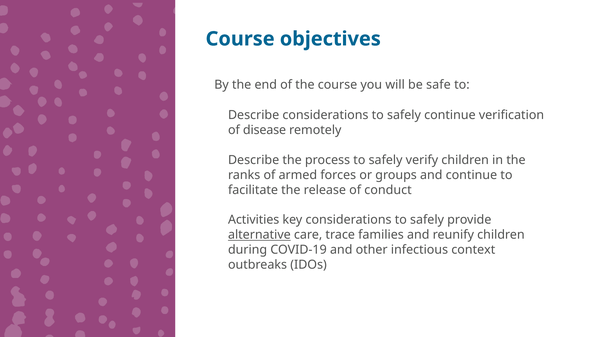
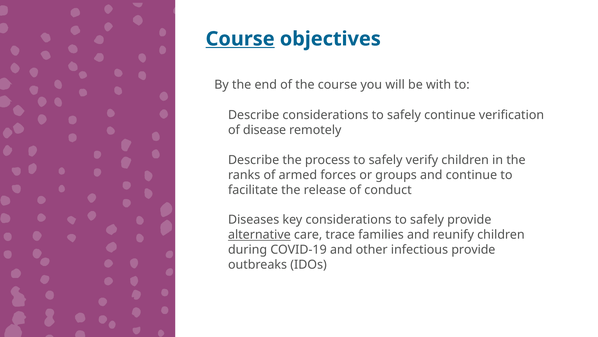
Course at (240, 39) underline: none -> present
safe: safe -> with
Activities: Activities -> Diseases
infectious context: context -> provide
